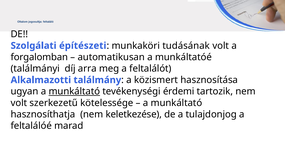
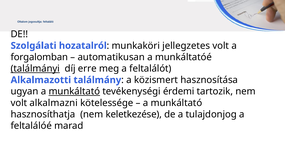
építészeti: építészeti -> hozatalról
tudásának: tudásának -> jellegzetes
találmányi underline: none -> present
arra: arra -> erre
szerkezetű: szerkezetű -> alkalmazni
